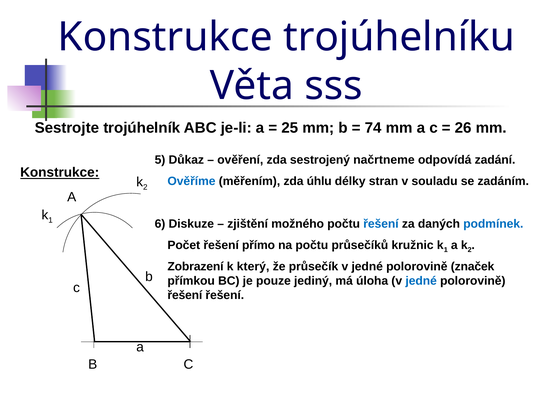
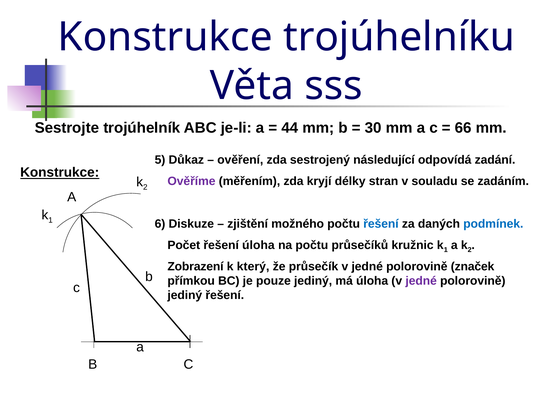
25: 25 -> 44
74: 74 -> 30
26: 26 -> 66
načrtneme: načrtneme -> následující
Ověříme colour: blue -> purple
úhlu: úhlu -> kryjí
řešení přímo: přímo -> úloha
jedné at (421, 281) colour: blue -> purple
řešení at (185, 296): řešení -> jediný
